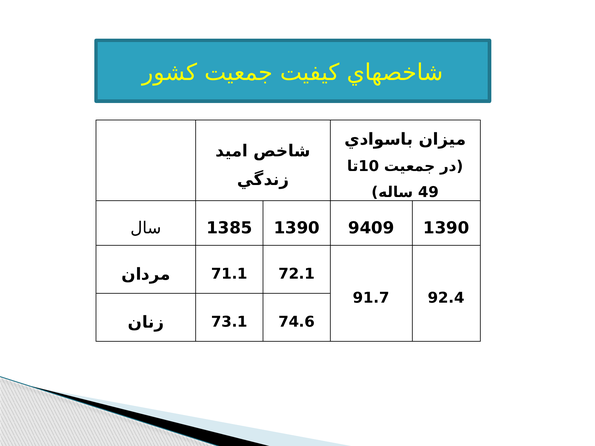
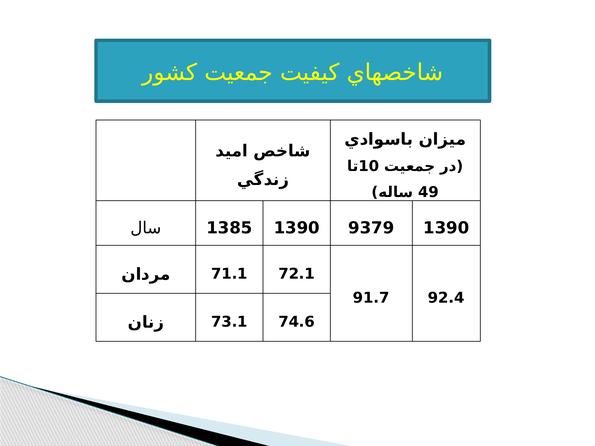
9409: 9409 -> 9379
